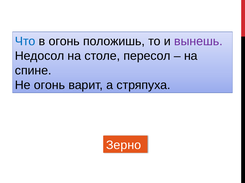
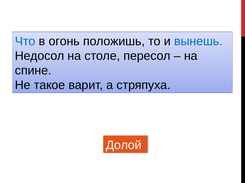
вынешь colour: purple -> blue
Не огонь: огонь -> такое
Зерно: Зерно -> Долой
